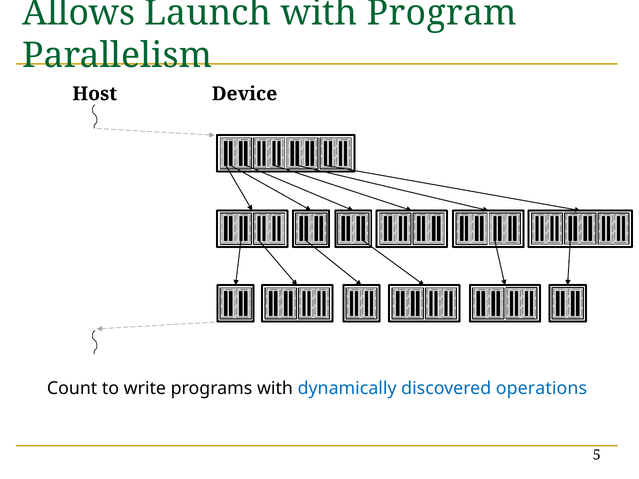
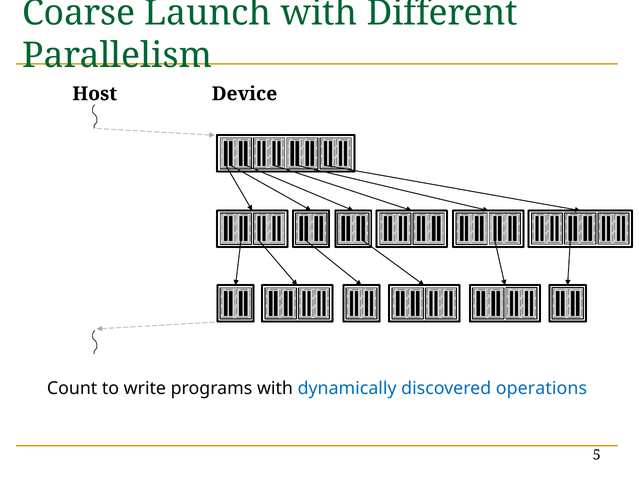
Allows: Allows -> Coarse
Program: Program -> Different
